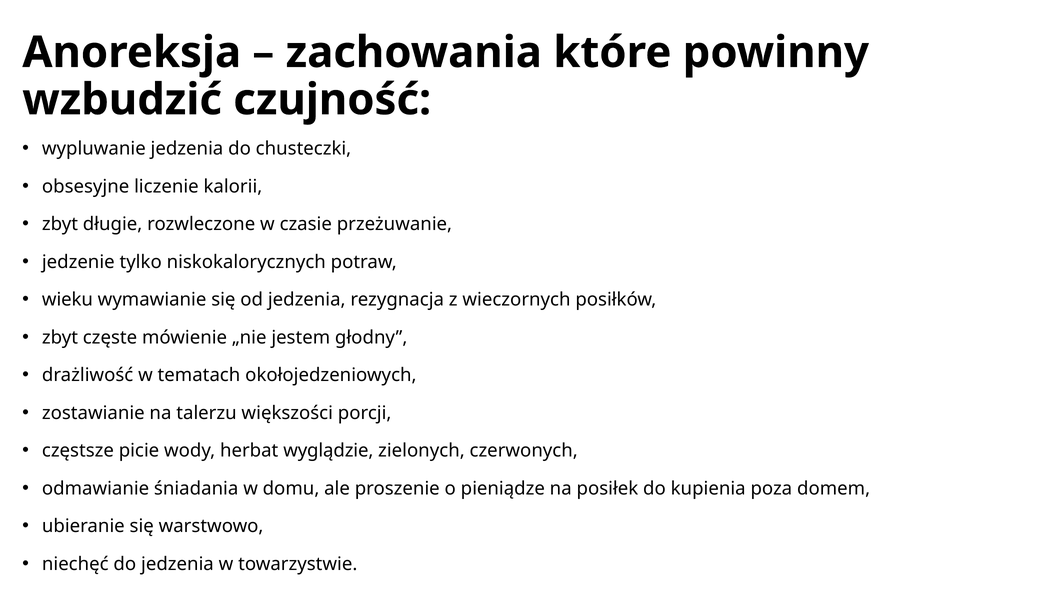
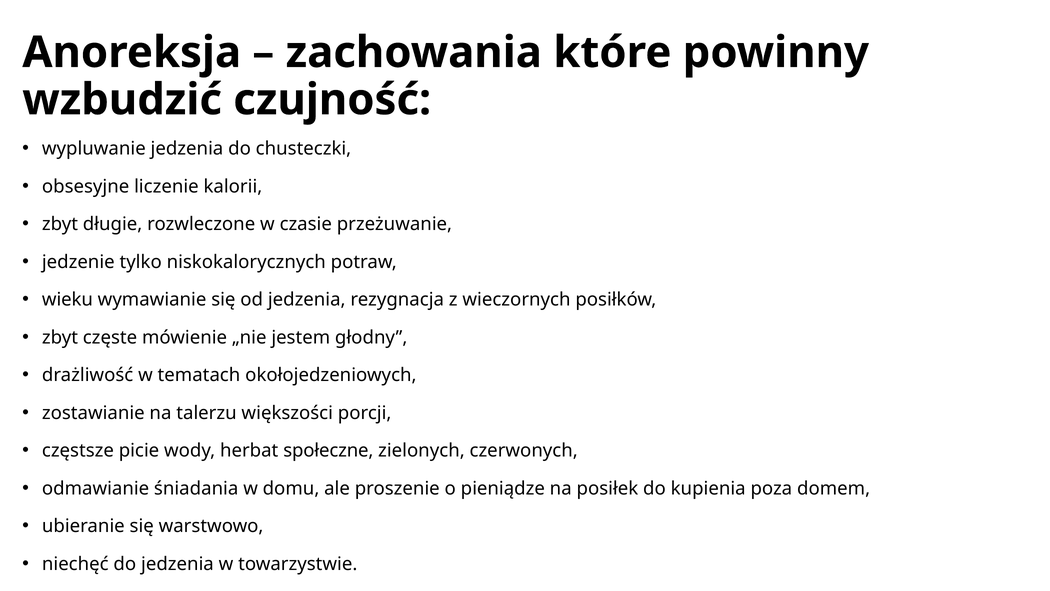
wyglądzie: wyglądzie -> społeczne
